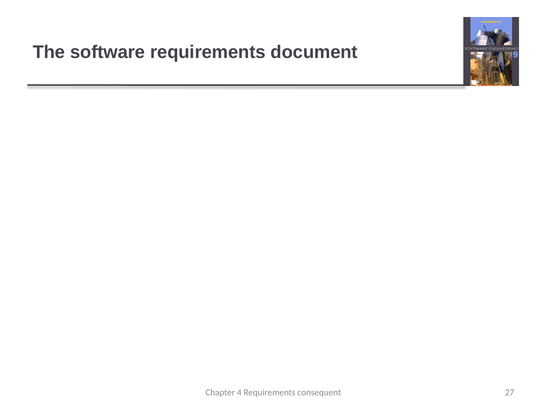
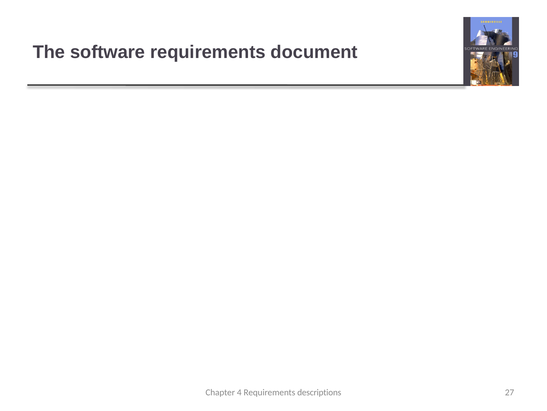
consequent: consequent -> descriptions
